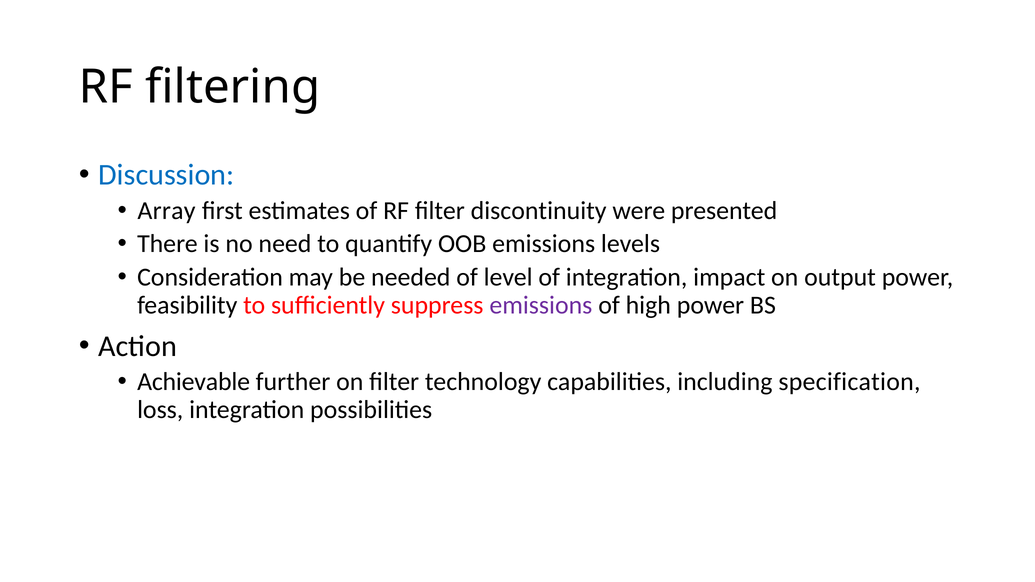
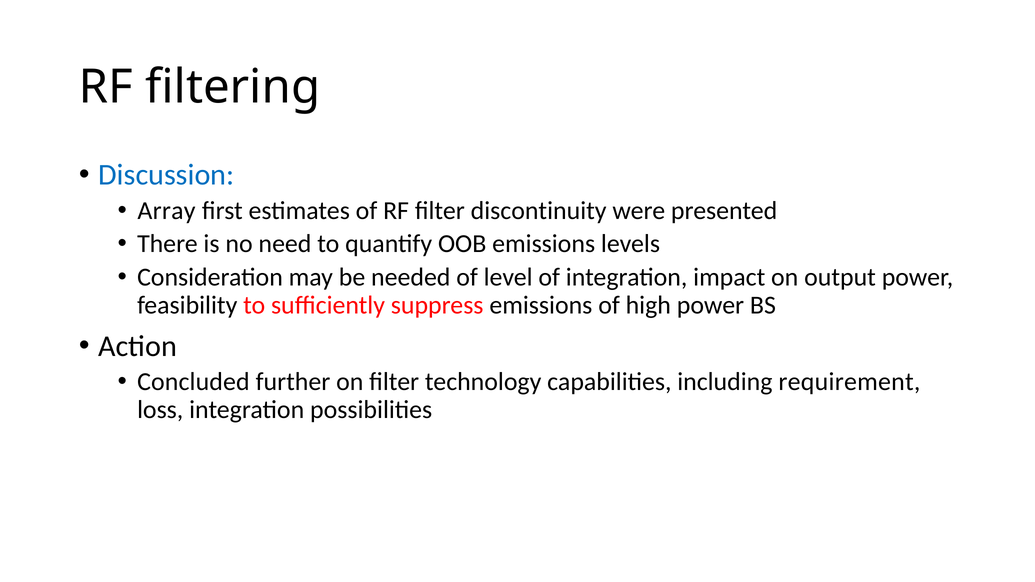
emissions at (541, 305) colour: purple -> black
Achievable: Achievable -> Concluded
specification: specification -> requirement
